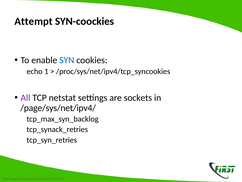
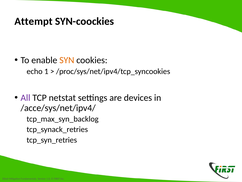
SYN colour: blue -> orange
sockets: sockets -> devices
/page/sys/net/ipv4/: /page/sys/net/ipv4/ -> /acce/sys/net/ipv4/
